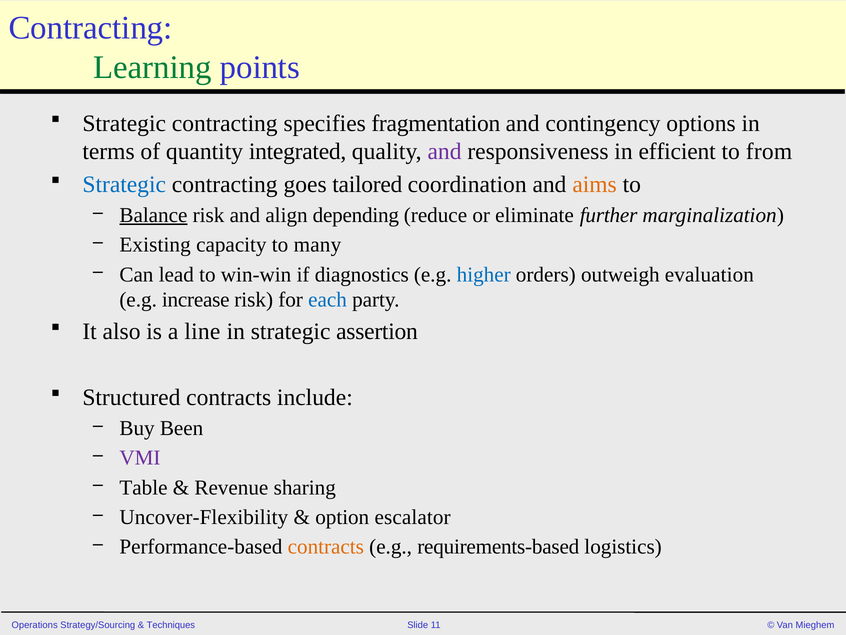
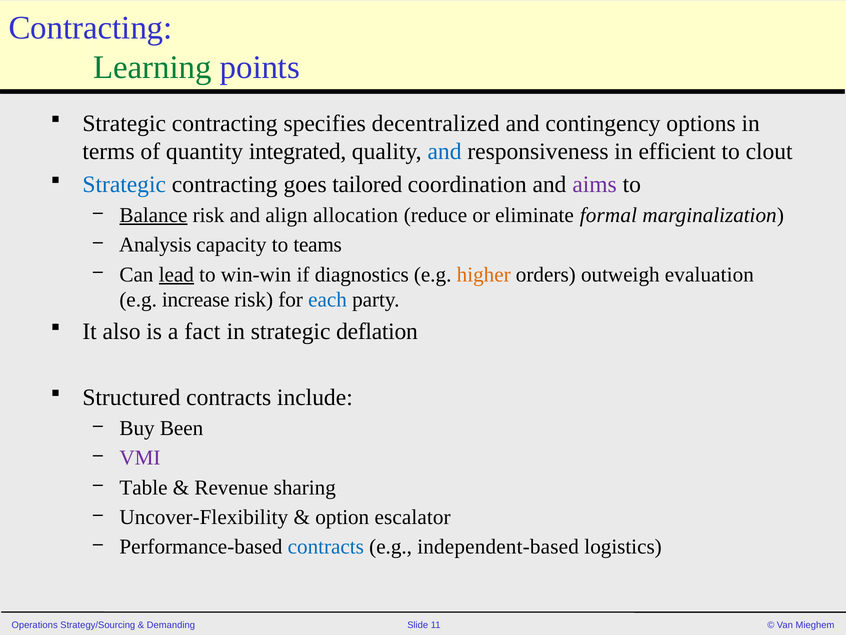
fragmentation: fragmentation -> decentralized
and at (445, 151) colour: purple -> blue
from: from -> clout
aims colour: orange -> purple
depending: depending -> allocation
further: further -> formal
Existing: Existing -> Analysis
many: many -> teams
lead underline: none -> present
higher colour: blue -> orange
line: line -> fact
assertion: assertion -> deflation
contracts at (326, 546) colour: orange -> blue
requirements-based: requirements-based -> independent-based
Techniques: Techniques -> Demanding
